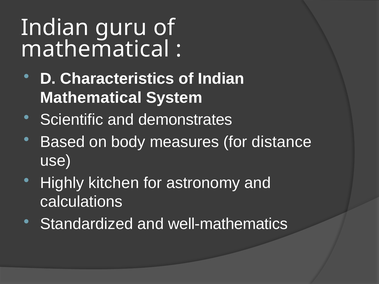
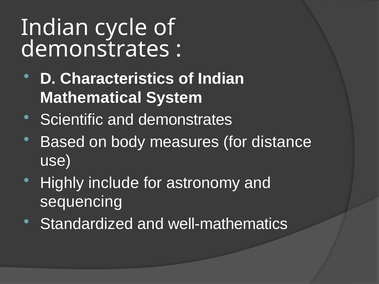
guru: guru -> cycle
mathematical at (95, 49): mathematical -> demonstrates
kitchen: kitchen -> include
calculations: calculations -> sequencing
